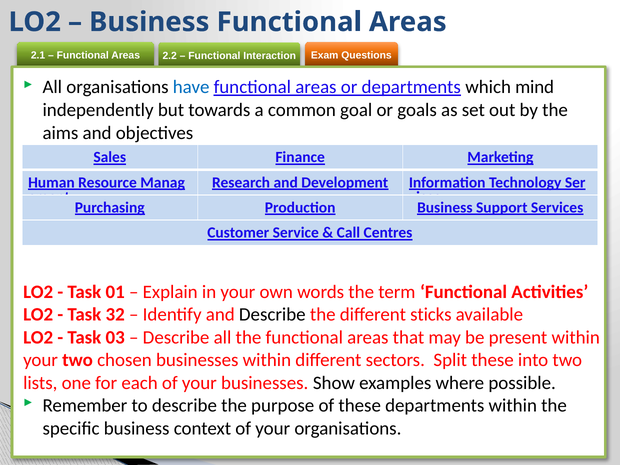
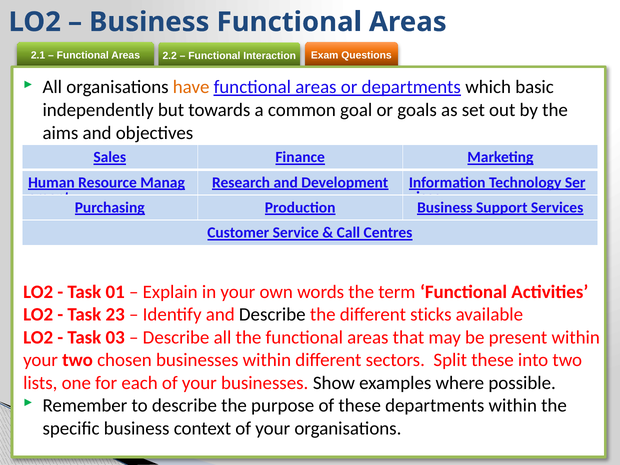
have colour: blue -> orange
mind: mind -> basic
32: 32 -> 23
